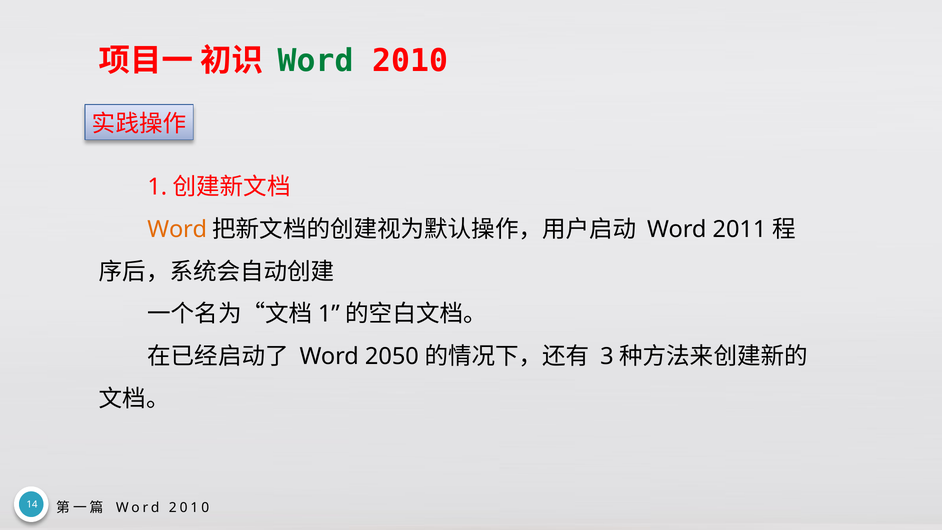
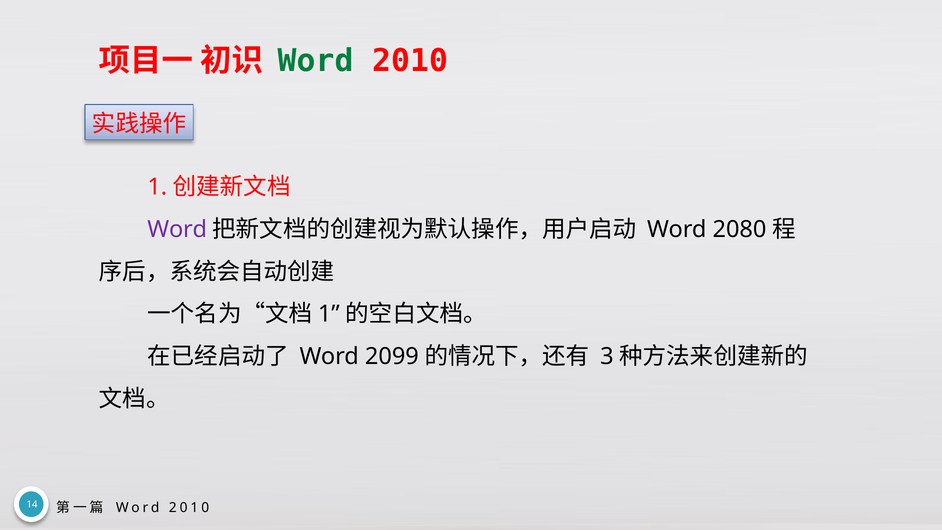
Word at (177, 229) colour: orange -> purple
2011: 2011 -> 2080
2050: 2050 -> 2099
